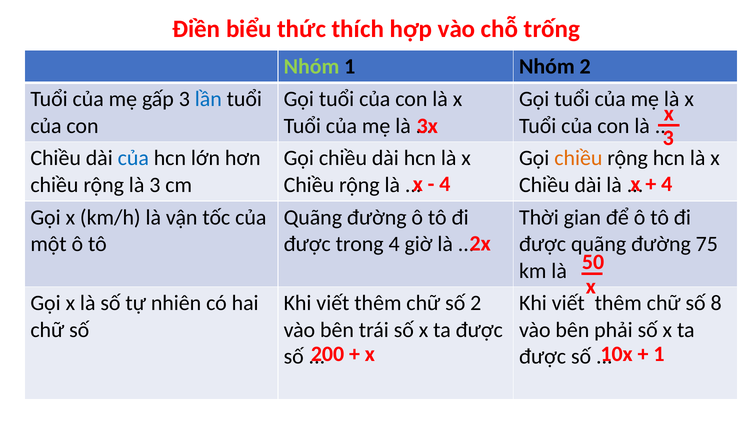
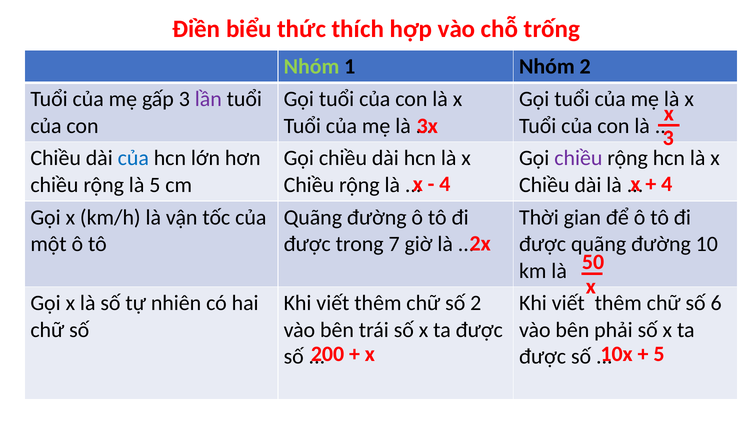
lần colour: blue -> purple
chiều at (578, 158) colour: orange -> purple
là 3: 3 -> 5
trong 4: 4 -> 7
75: 75 -> 10
8: 8 -> 6
1 at (659, 354): 1 -> 5
